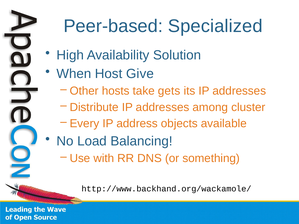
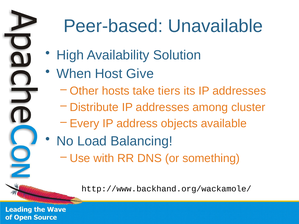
Specialized: Specialized -> Unavailable
gets: gets -> tiers
